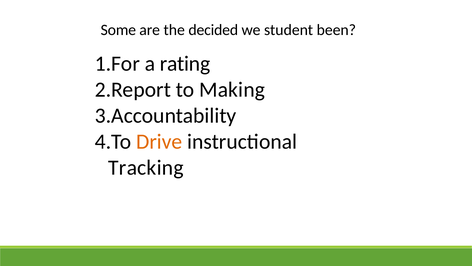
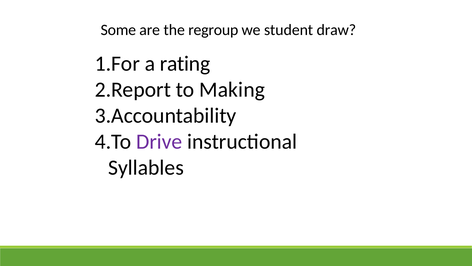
decided: decided -> regroup
been: been -> draw
Drive colour: orange -> purple
Tracking: Tracking -> Syllables
